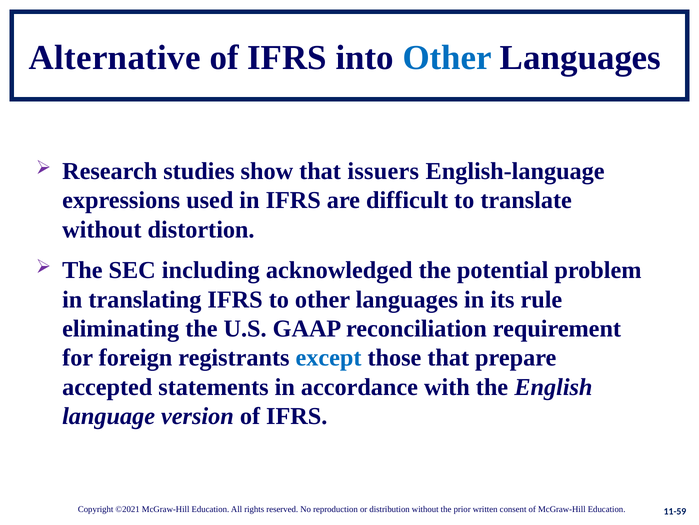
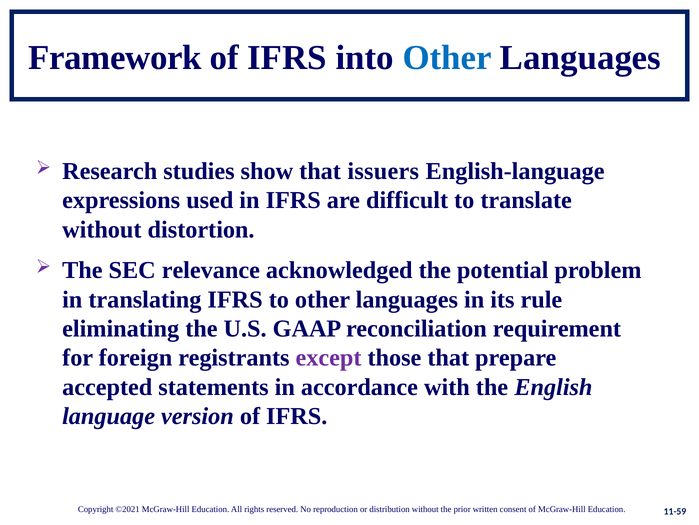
Alternative: Alternative -> Framework
including: including -> relevance
except colour: blue -> purple
